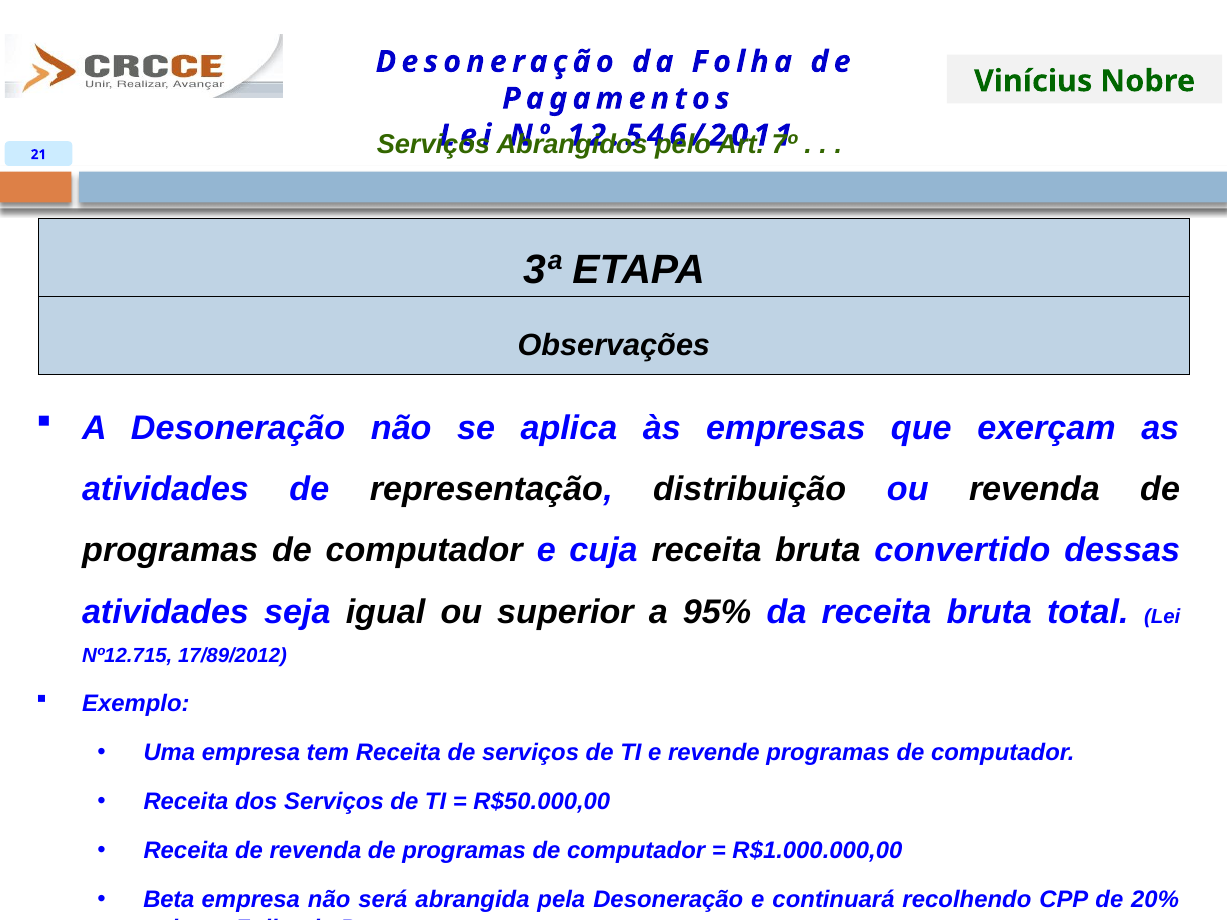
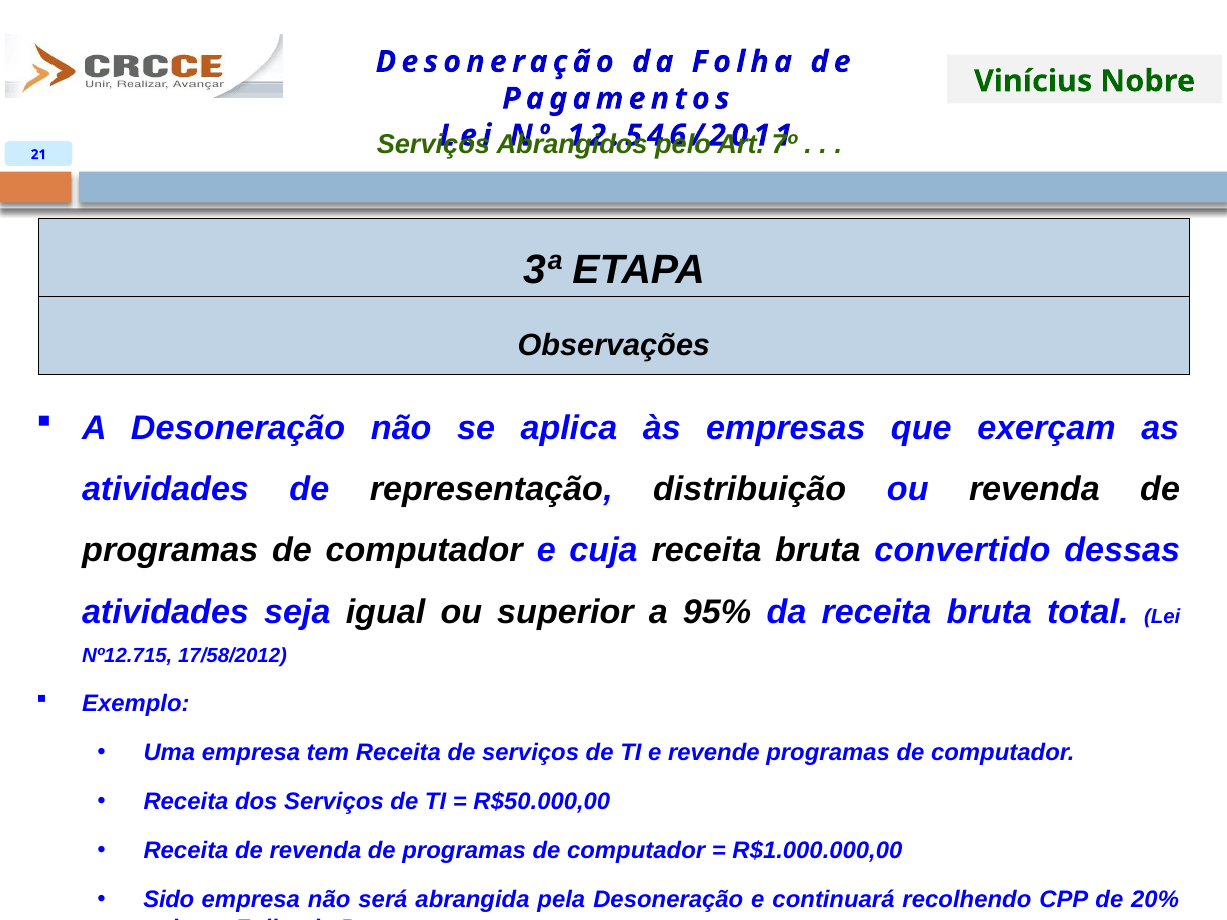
17/89/2012: 17/89/2012 -> 17/58/2012
Beta: Beta -> Sido
